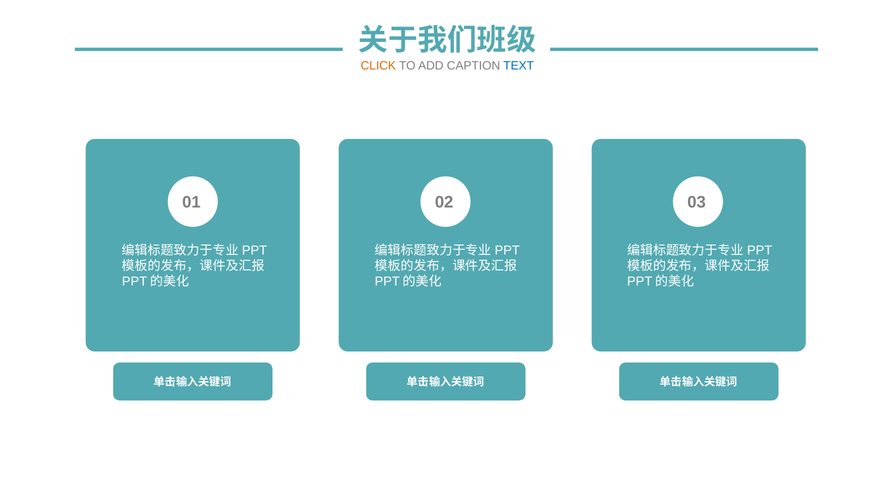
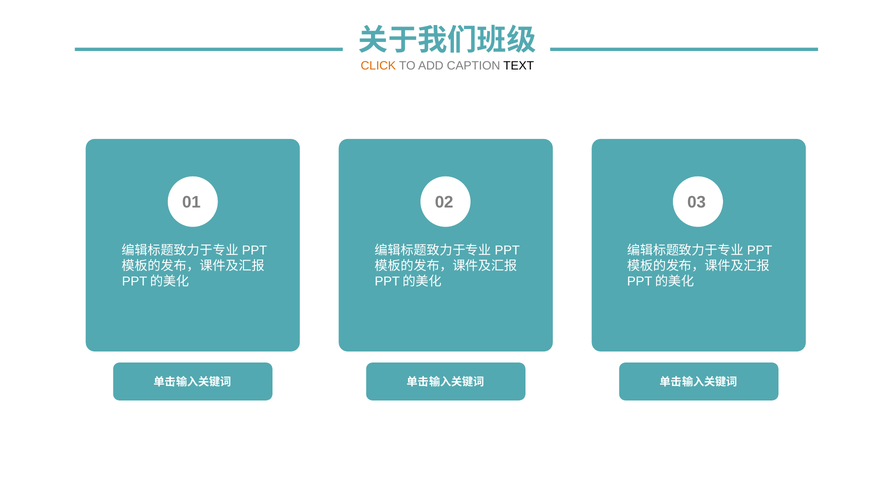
TEXT colour: blue -> black
